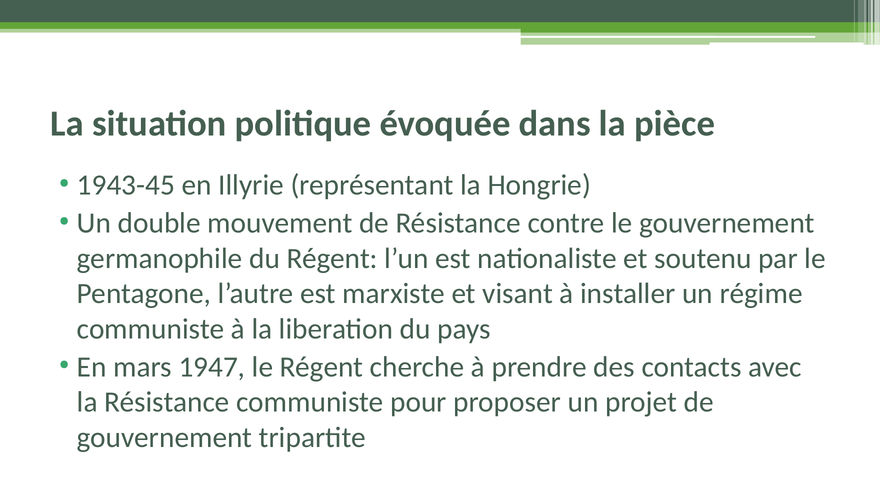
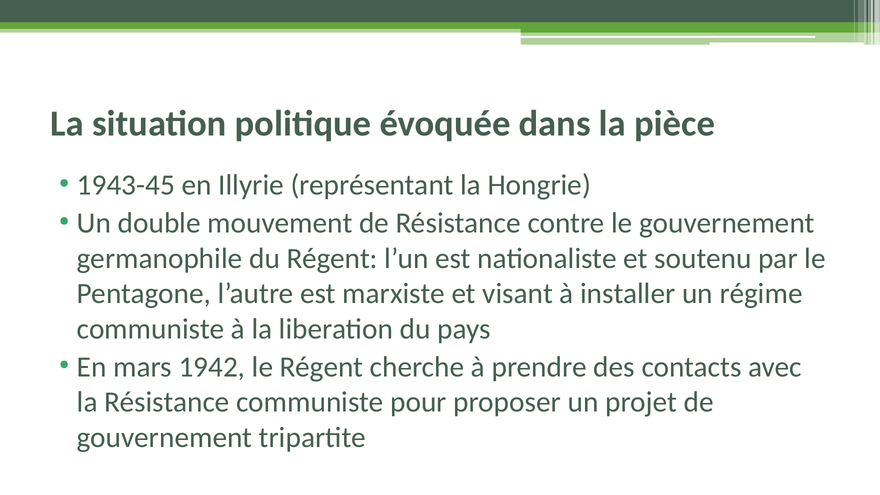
1947: 1947 -> 1942
